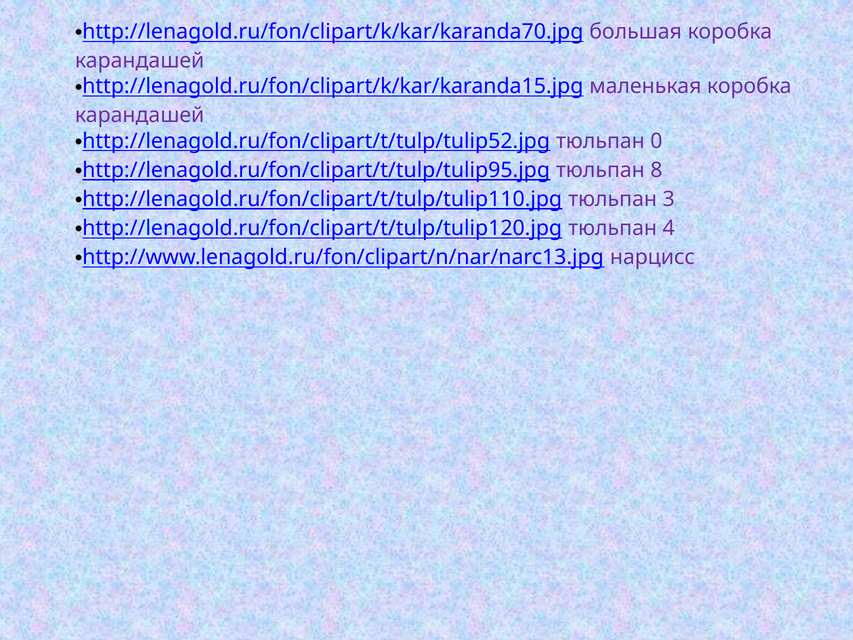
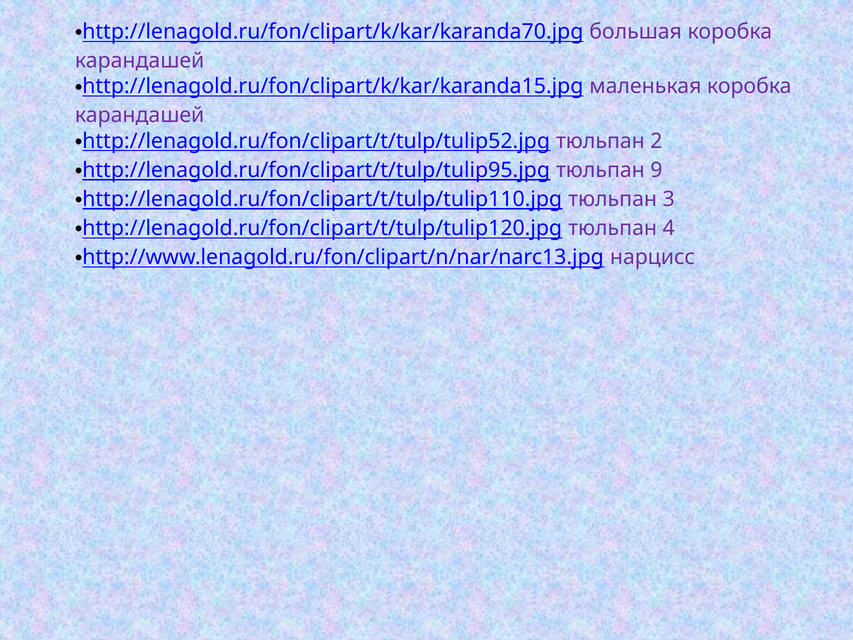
0: 0 -> 2
8: 8 -> 9
